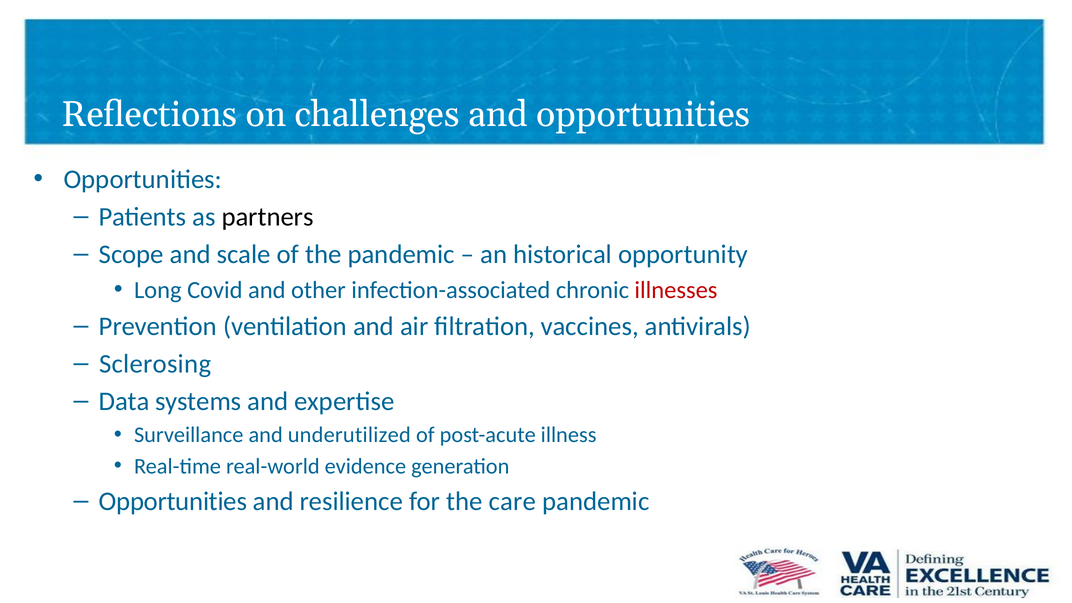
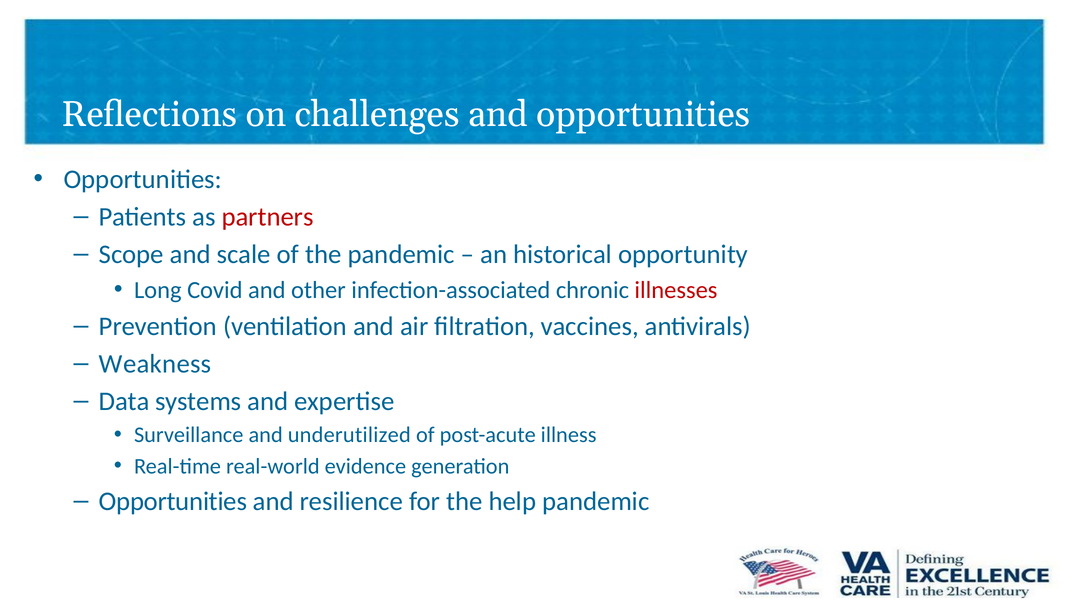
partners colour: black -> red
Sclerosing: Sclerosing -> Weakness
care: care -> help
